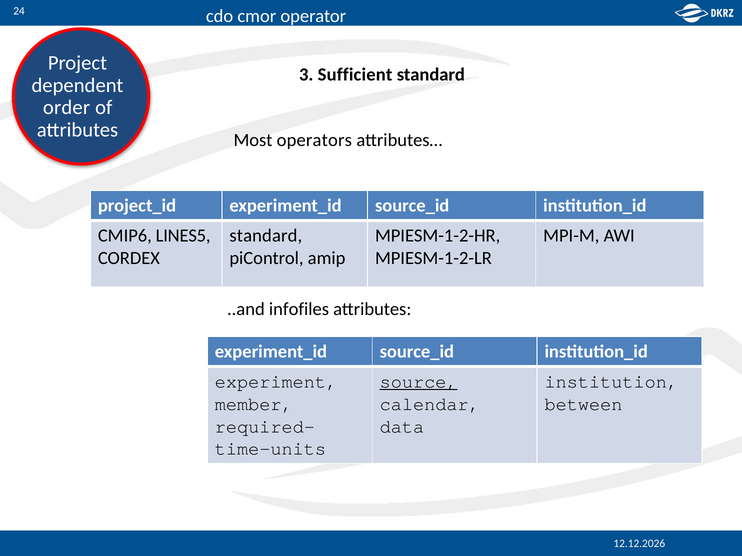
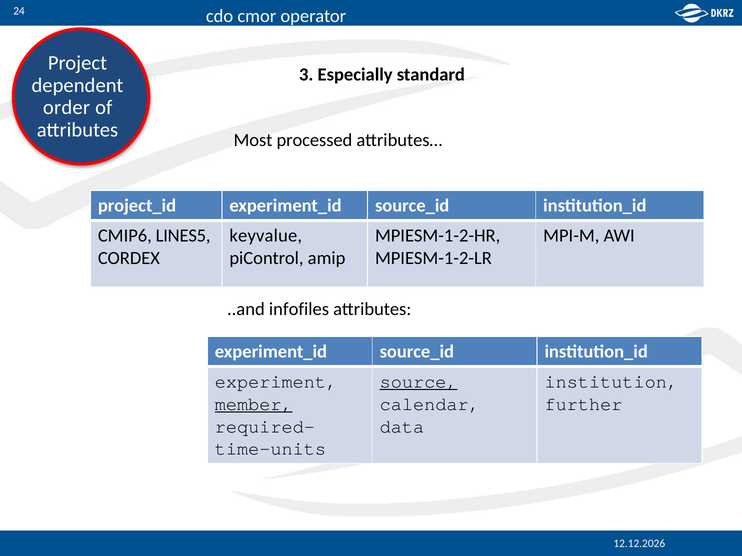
Sufficient: Sufficient -> Especially
operators: operators -> processed
standard at (266, 236): standard -> keyvalue
member underline: none -> present
between: between -> further
